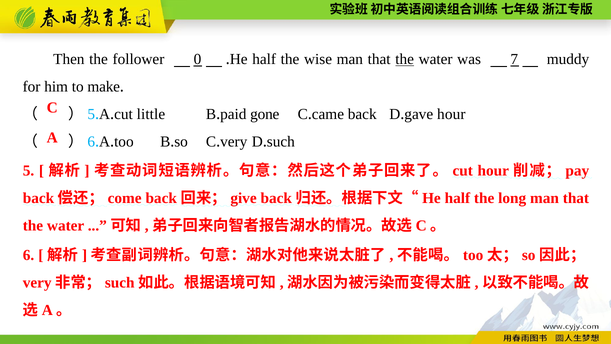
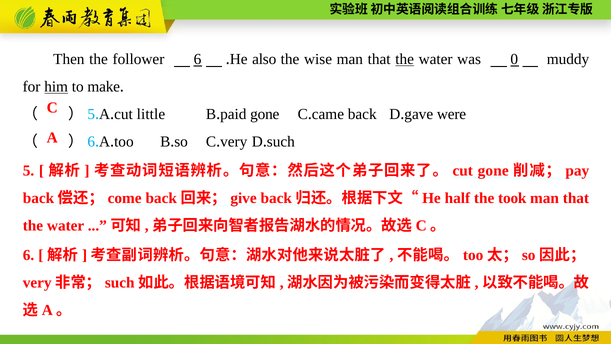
follower 0: 0 -> 6
half at (264, 59): half -> also
7: 7 -> 0
him underline: none -> present
hour at (451, 114): hour -> were
hour at (493, 171): hour -> gone
long: long -> took
